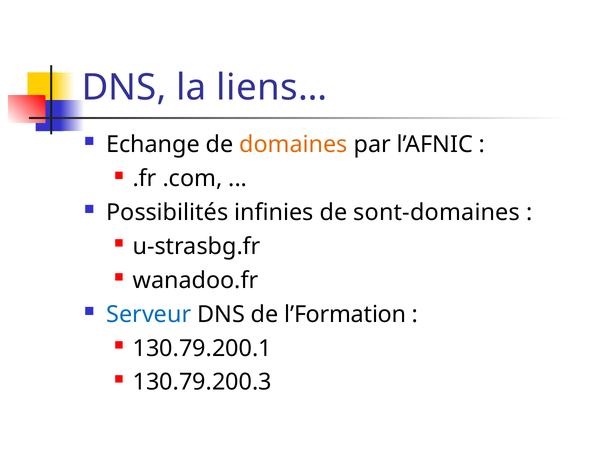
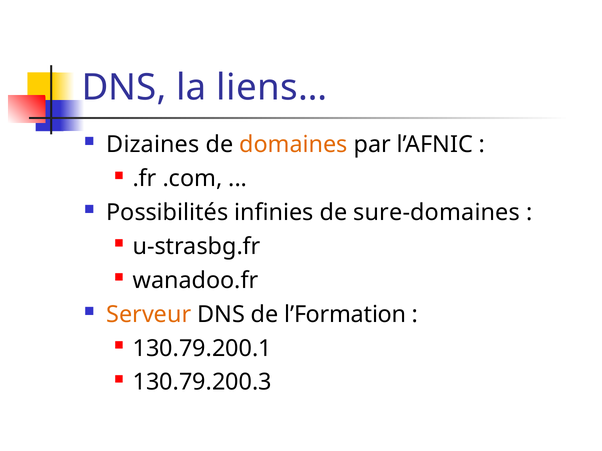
Echange: Echange -> Dizaines
sont-domaines: sont-domaines -> sure-domaines
Serveur colour: blue -> orange
